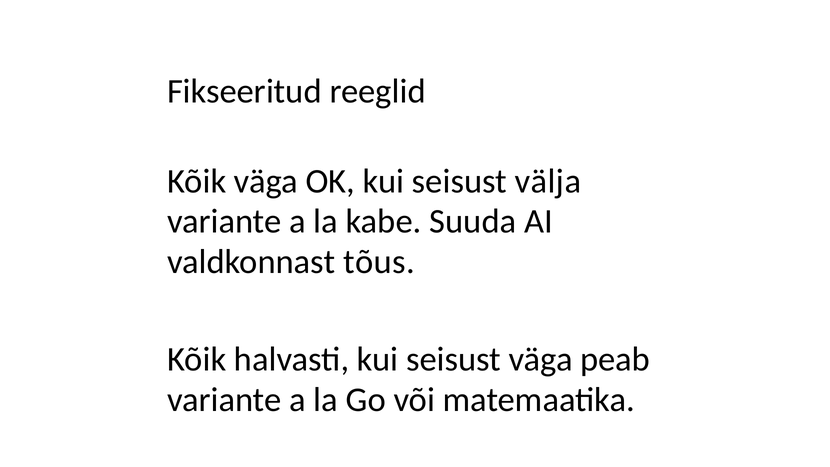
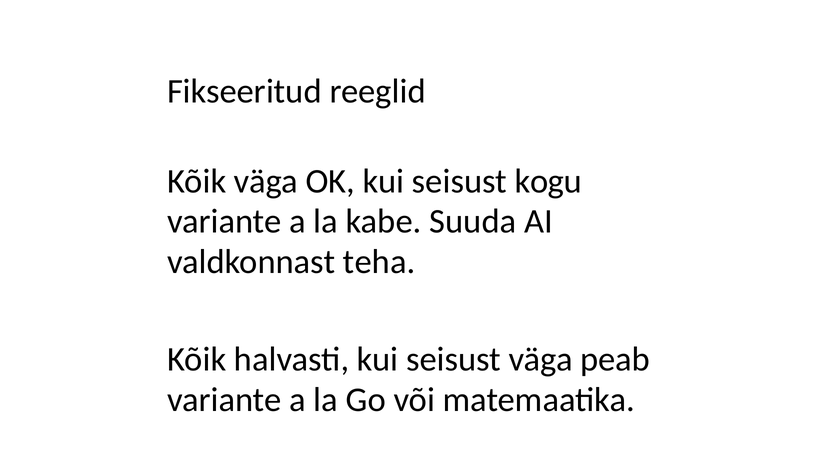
välja: välja -> kogu
tõus: tõus -> teha
